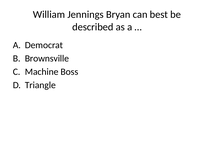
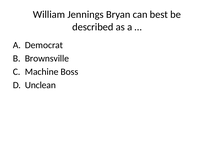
Triangle: Triangle -> Unclean
